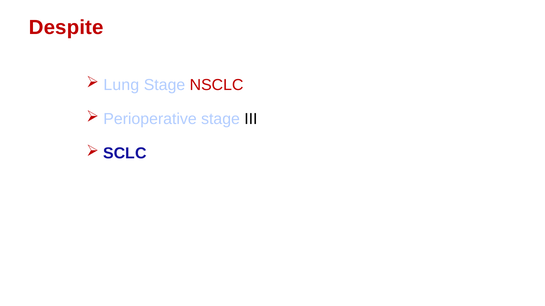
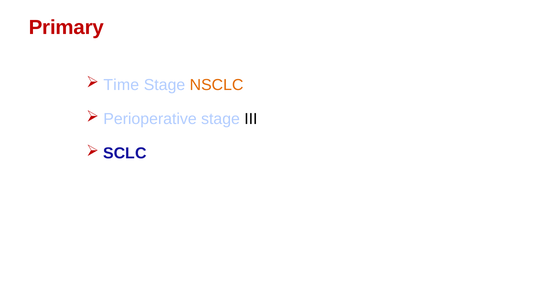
Despite: Despite -> Primary
Lung: Lung -> Time
NSCLC colour: red -> orange
